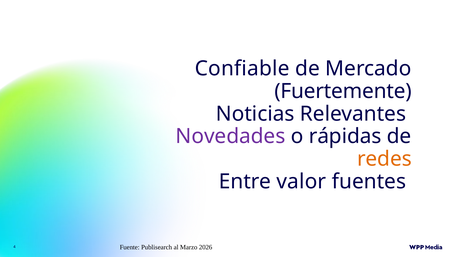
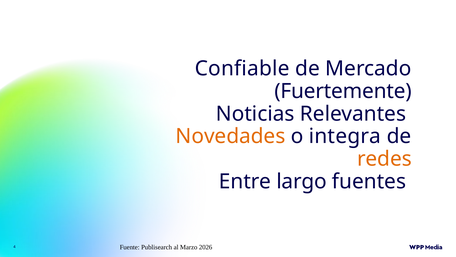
Novedades colour: purple -> orange
rápidas: rápidas -> integra
valor: valor -> largo
